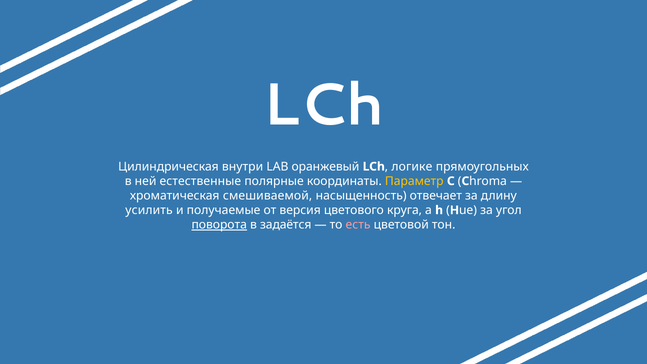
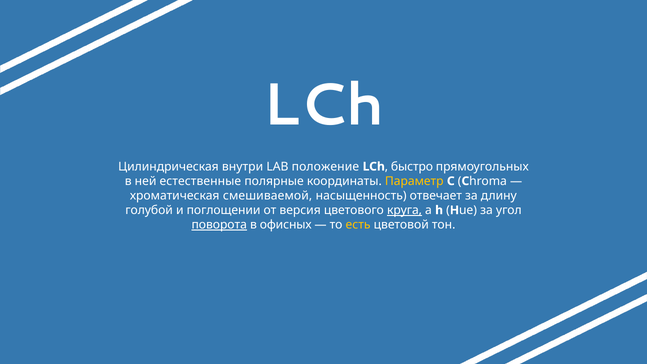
оранжевый: оранжевый -> положение
логике: логике -> быстро
усилить: усилить -> голубой
получаемые: получаемые -> поглощении
круга underline: none -> present
задаётся: задаётся -> офисных
есть colour: pink -> yellow
